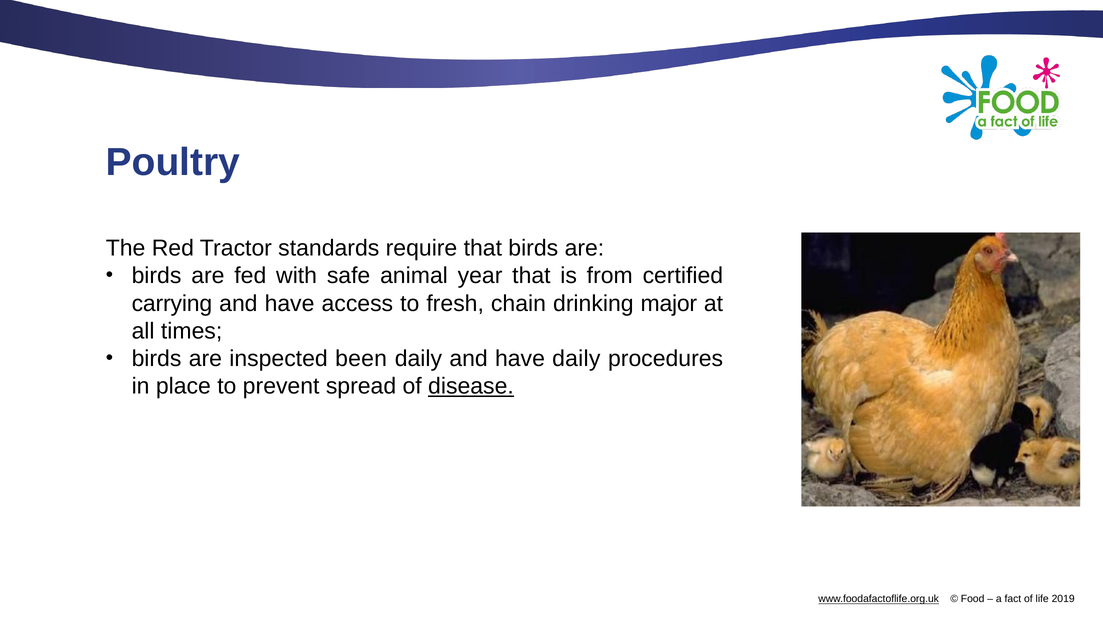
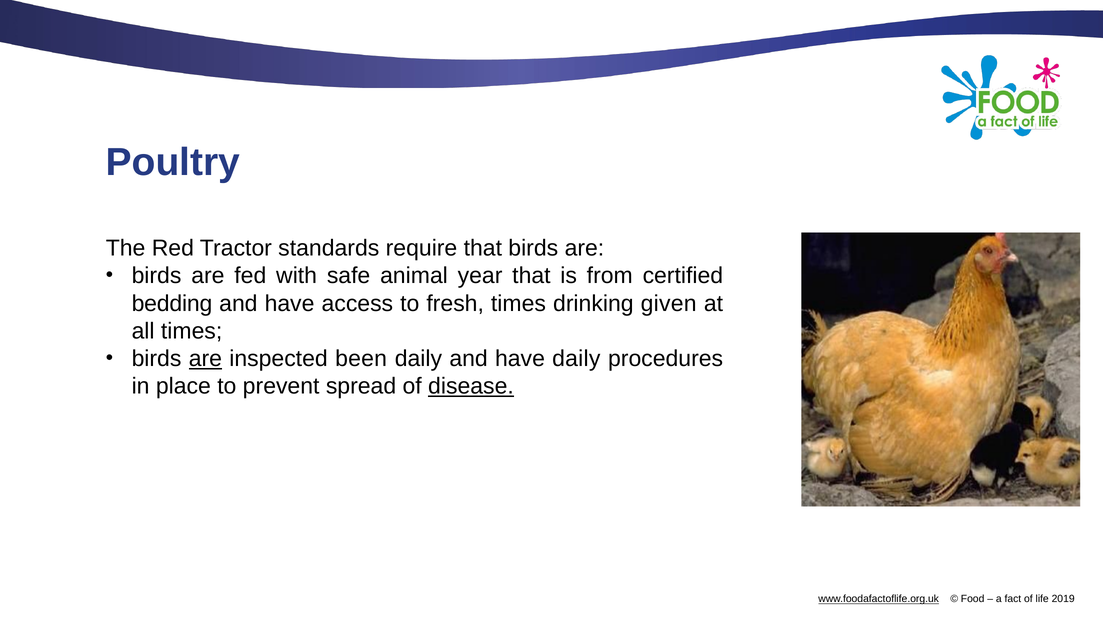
carrying: carrying -> bedding
fresh chain: chain -> times
major: major -> given
are at (205, 358) underline: none -> present
